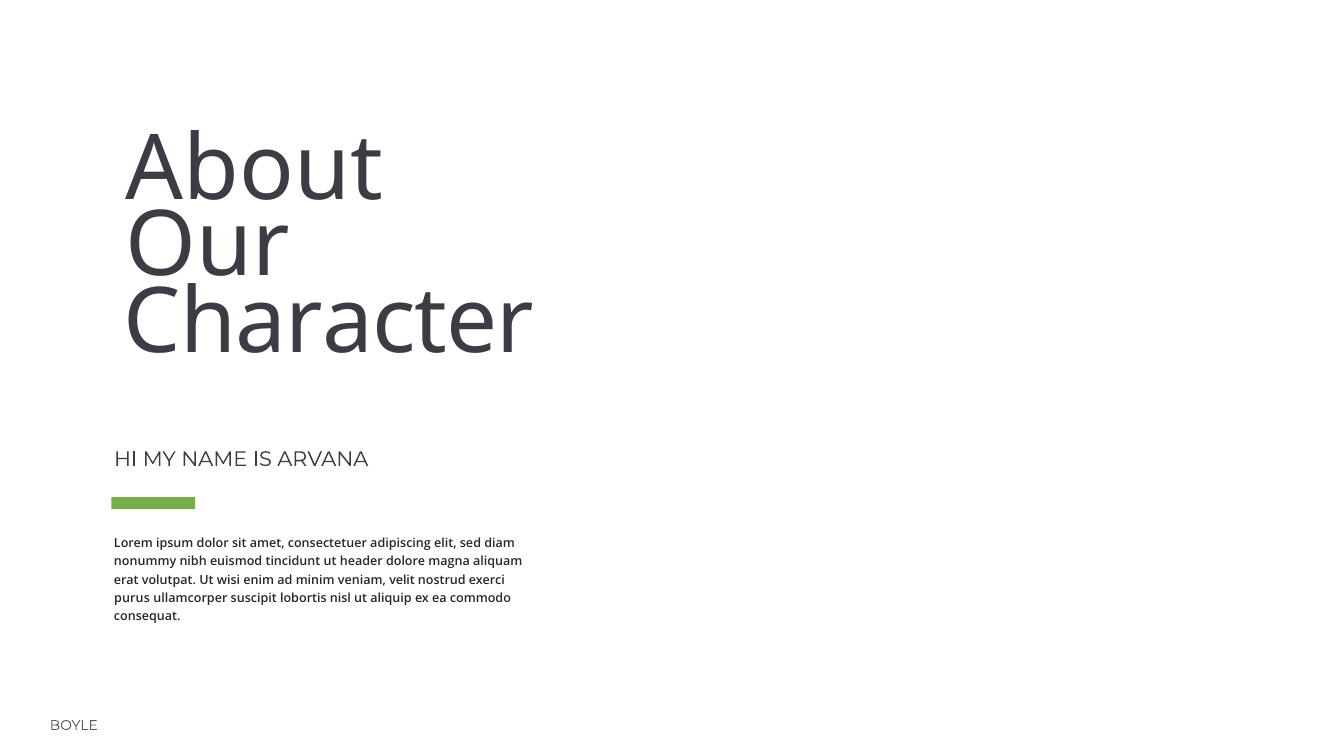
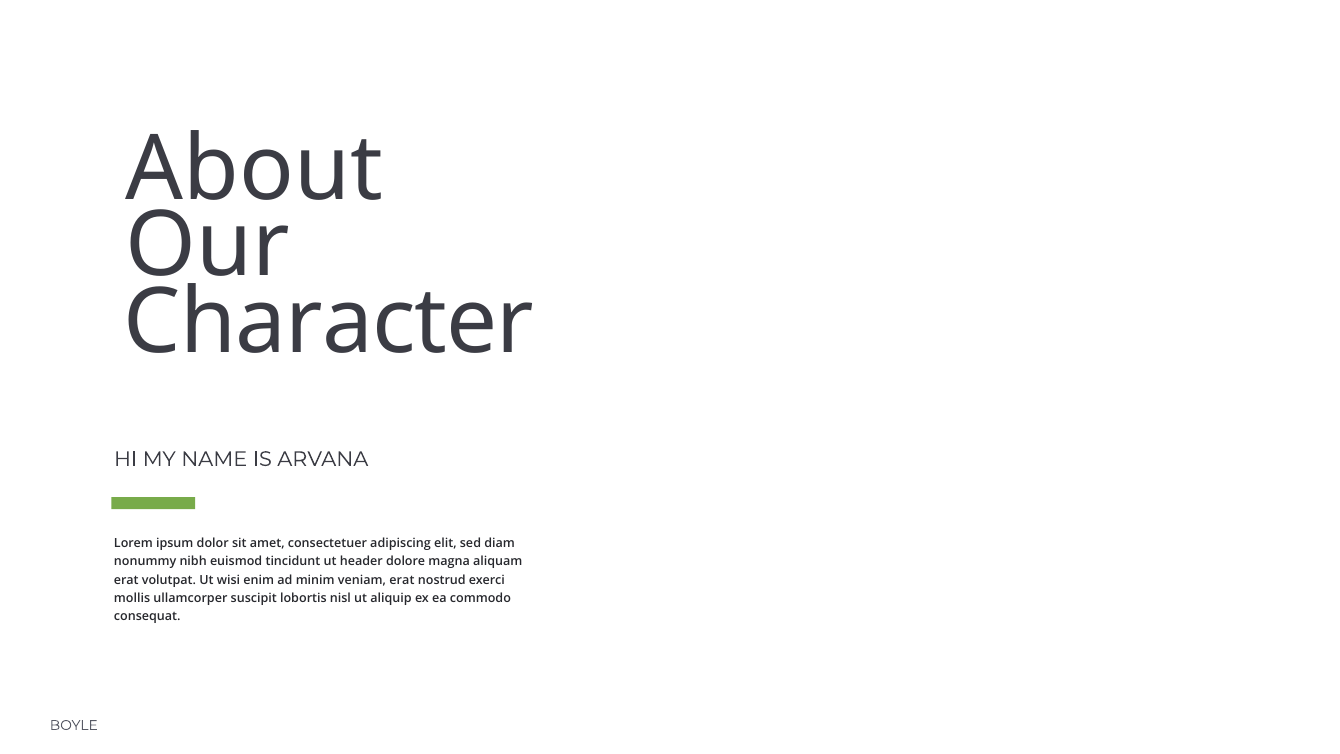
veniam velit: velit -> erat
purus: purus -> mollis
